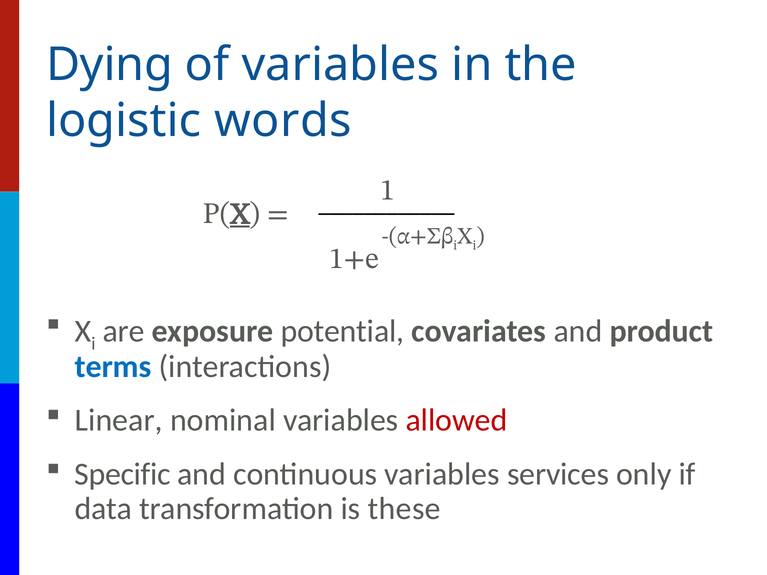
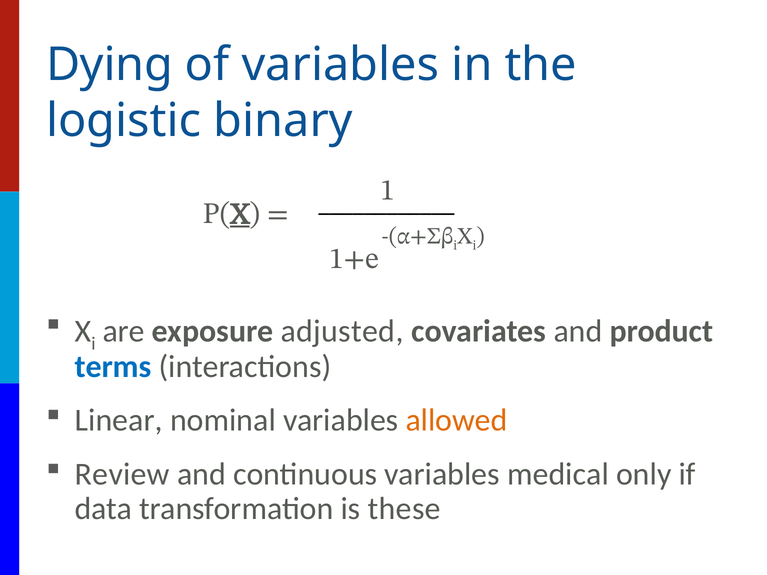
words: words -> binary
potential: potential -> adjusted
allowed colour: red -> orange
Specific: Specific -> Review
services: services -> medical
